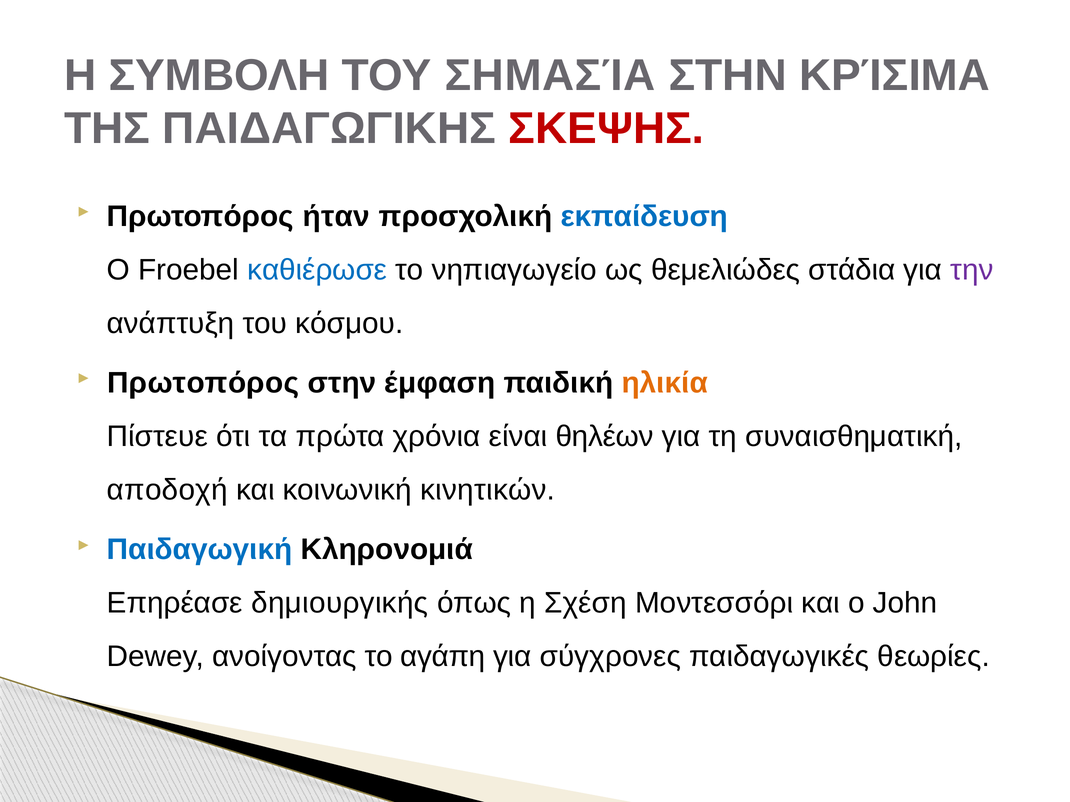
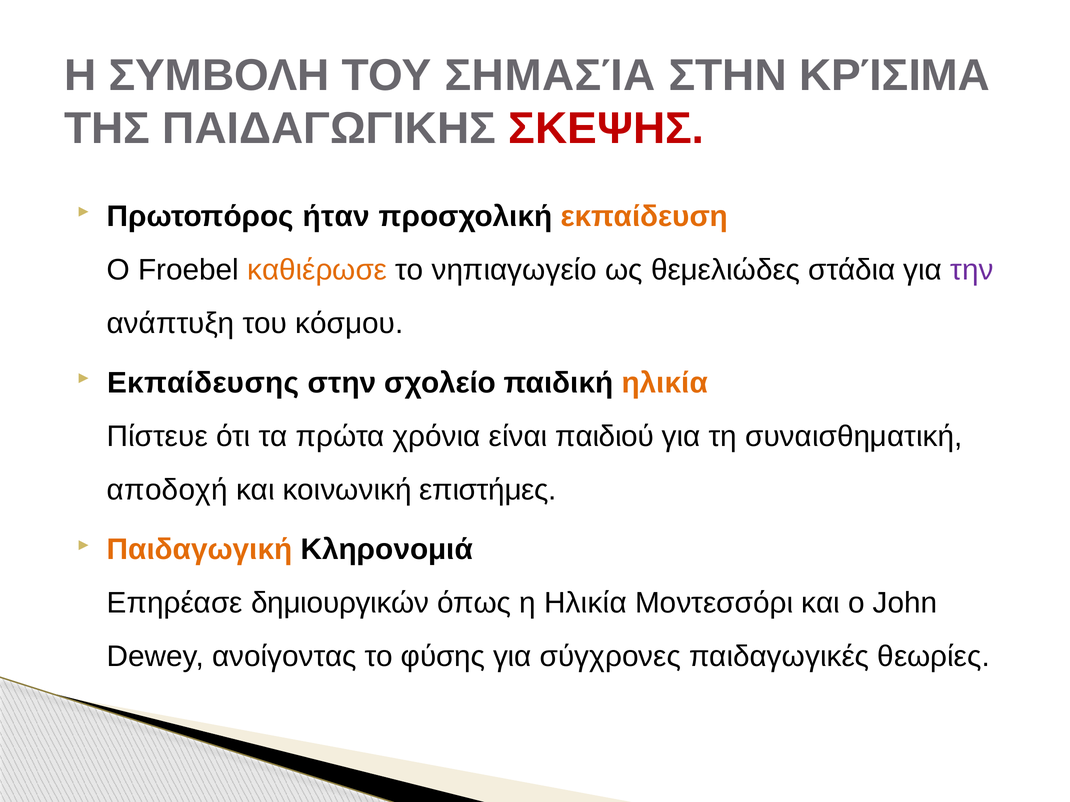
εκπαίδευση colour: blue -> orange
καθιέρωσε colour: blue -> orange
Πρωτοπόρος at (203, 383): Πρωτοπόρος -> Εκπαίδευσης
έμφαση: έμφαση -> σχολείο
θηλέων: θηλέων -> παιδιού
κινητικών: κινητικών -> επιστήμες
Παιδαγωγική colour: blue -> orange
δημιουργικής: δημιουργικής -> δημιουργικών
η Σχέση: Σχέση -> Ηλικία
αγάπη: αγάπη -> φύσης
